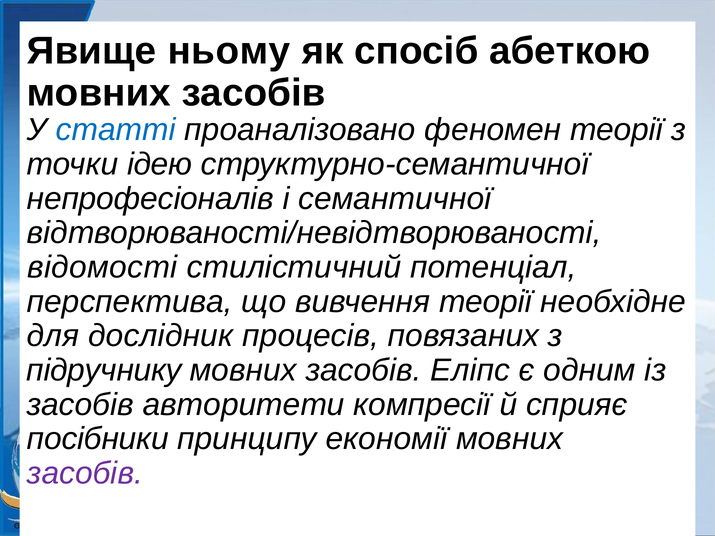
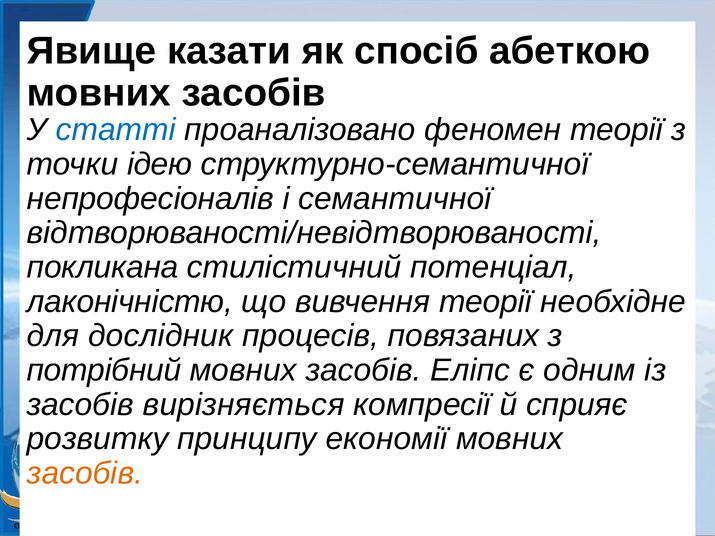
ньому: ньому -> казати
відомості: відомості -> покликана
перспектива: перспектива -> лаконічністю
підручнику: підручнику -> потрібний
авторитети: авторитети -> вирізняється
посібники: посібники -> розвитку
засобів at (85, 473) colour: purple -> orange
